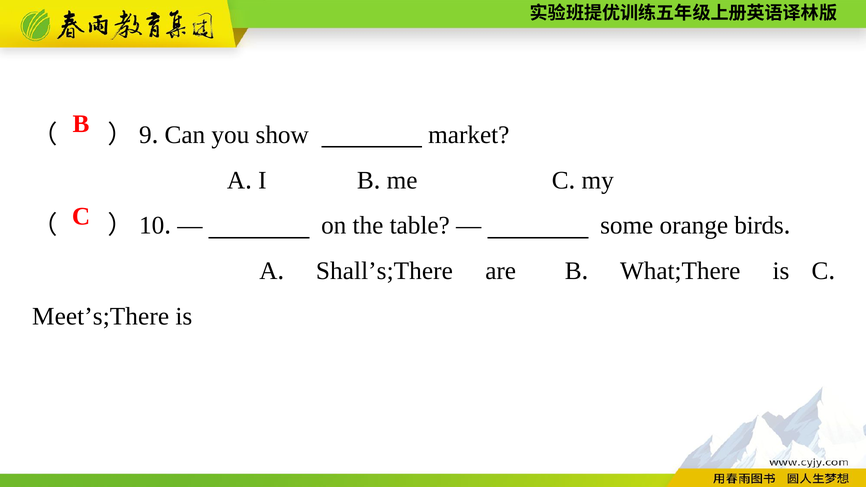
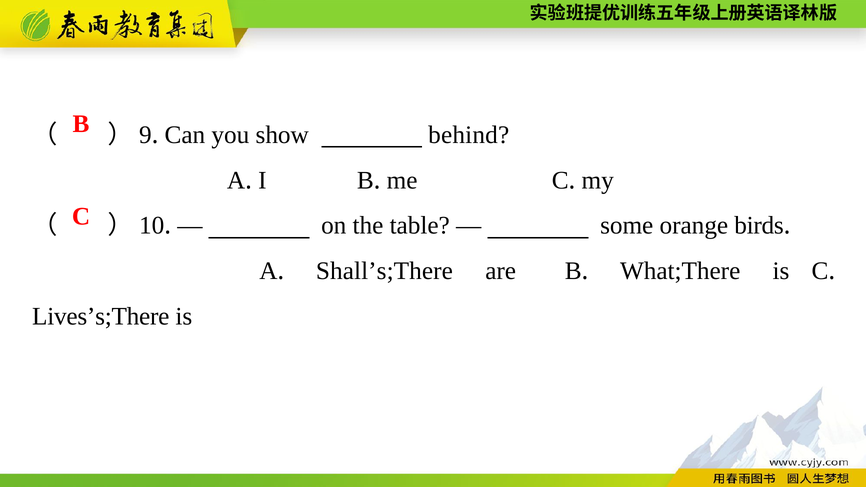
market: market -> behind
Meet’s;There: Meet’s;There -> Lives’s;There
